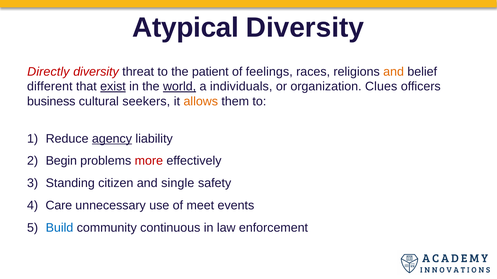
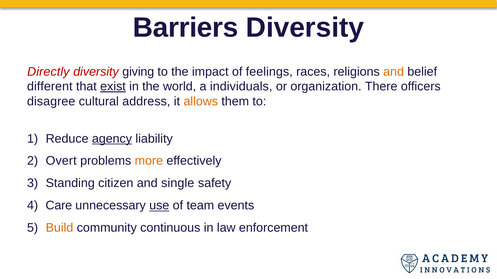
Atypical: Atypical -> Barriers
threat: threat -> giving
patient: patient -> impact
world underline: present -> none
Clues: Clues -> There
business: business -> disagree
seekers: seekers -> address
Begin: Begin -> Overt
more colour: red -> orange
use underline: none -> present
meet: meet -> team
Build colour: blue -> orange
